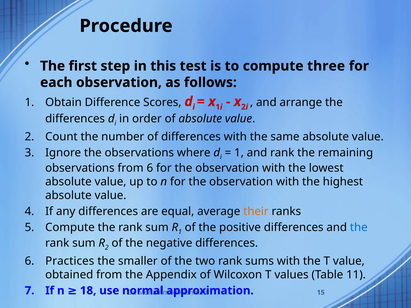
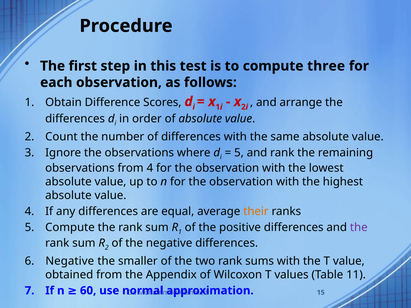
1 at (239, 153): 1 -> 5
from 6: 6 -> 4
the at (359, 228) colour: blue -> purple
Practices at (70, 261): Practices -> Negative
18: 18 -> 60
